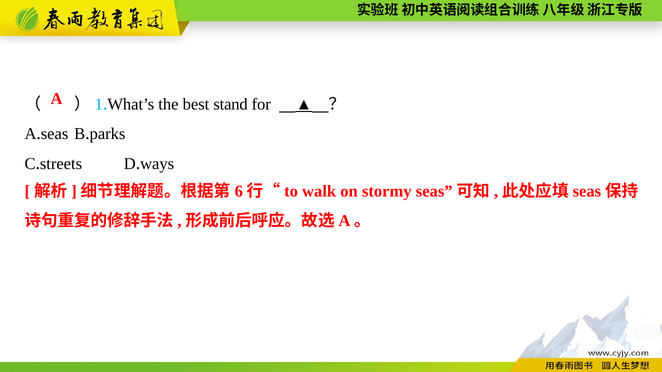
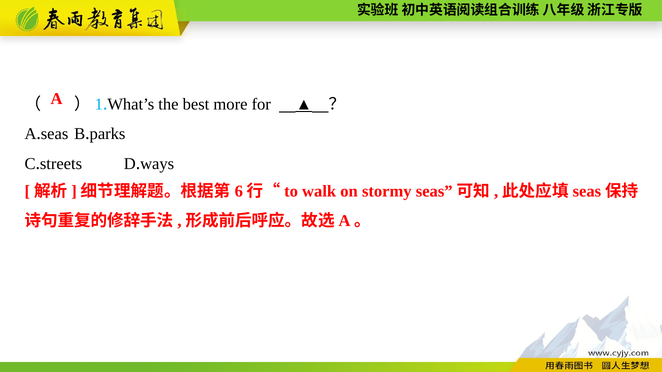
stand: stand -> more
